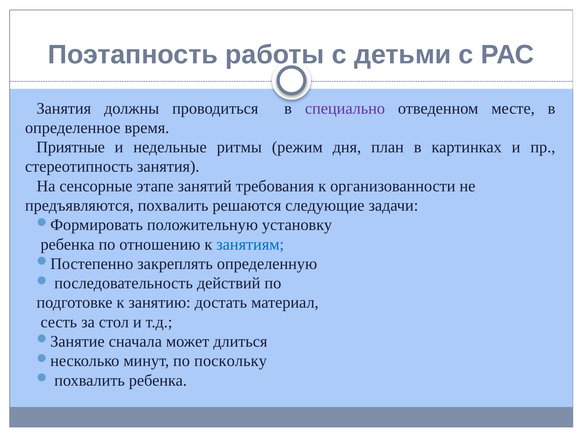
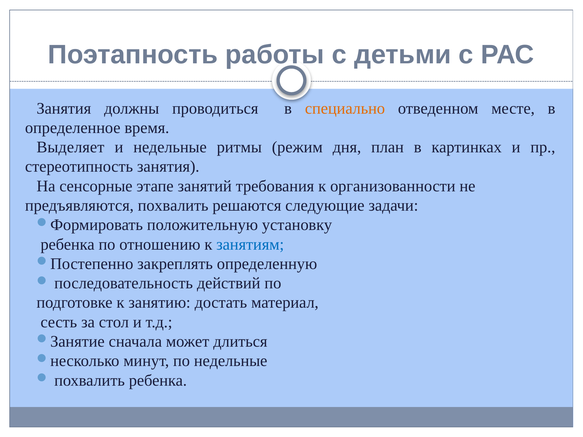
специально colour: purple -> orange
Приятные: Приятные -> Выделяет
по поскольку: поскольку -> недельные
